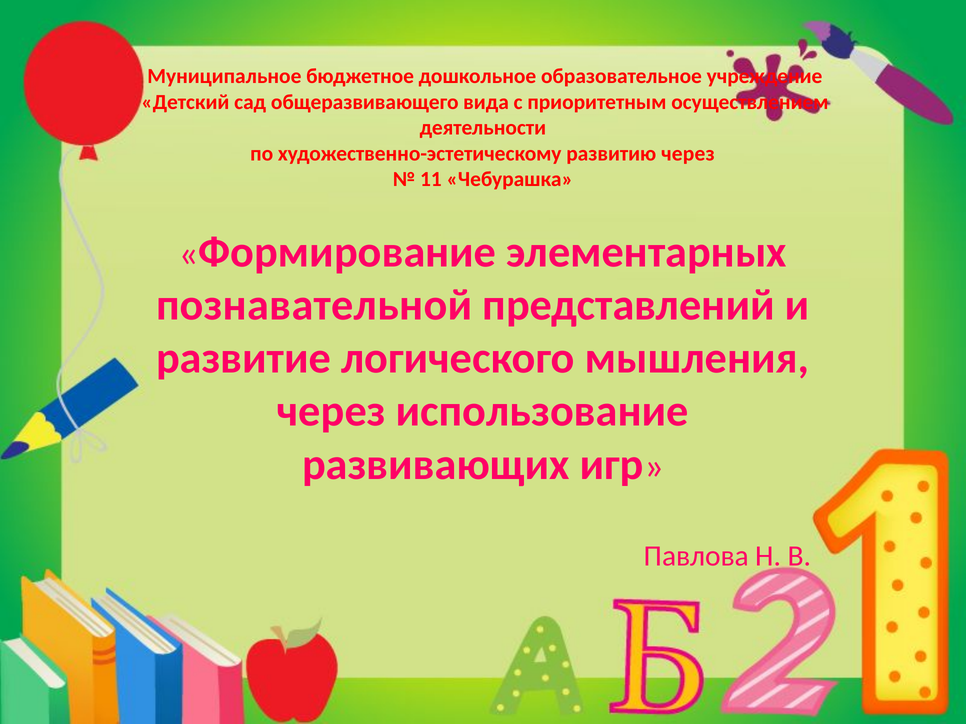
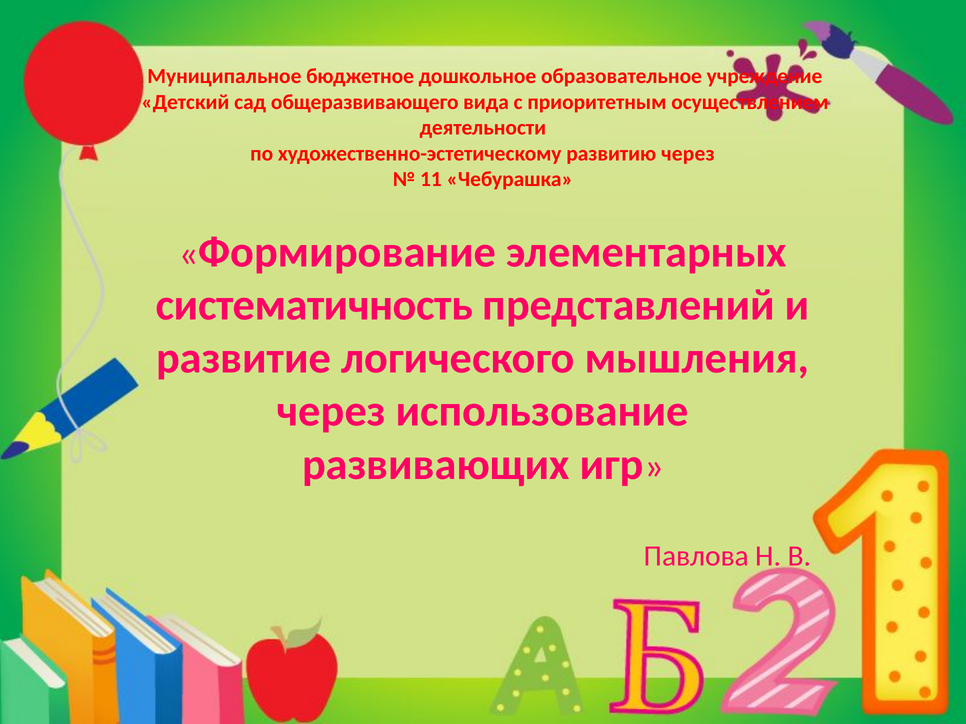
познавательной: познавательной -> систематичность
